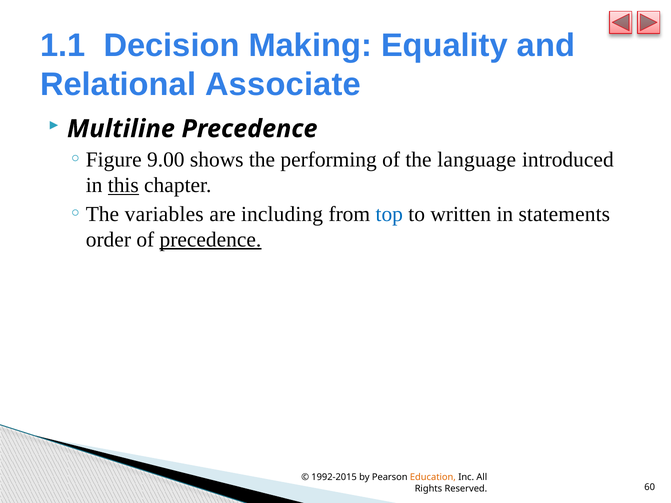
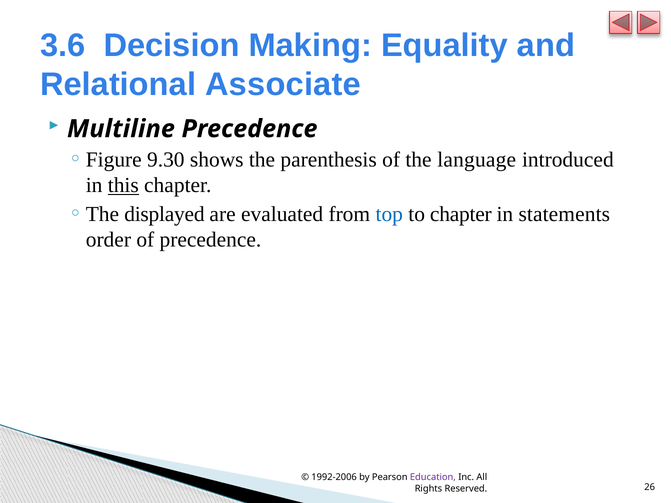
1.1: 1.1 -> 3.6
9.00: 9.00 -> 9.30
performing: performing -> parenthesis
variables: variables -> displayed
including: including -> evaluated
to written: written -> chapter
precedence at (210, 240) underline: present -> none
1992-2015: 1992-2015 -> 1992-2006
Education colour: orange -> purple
60: 60 -> 26
